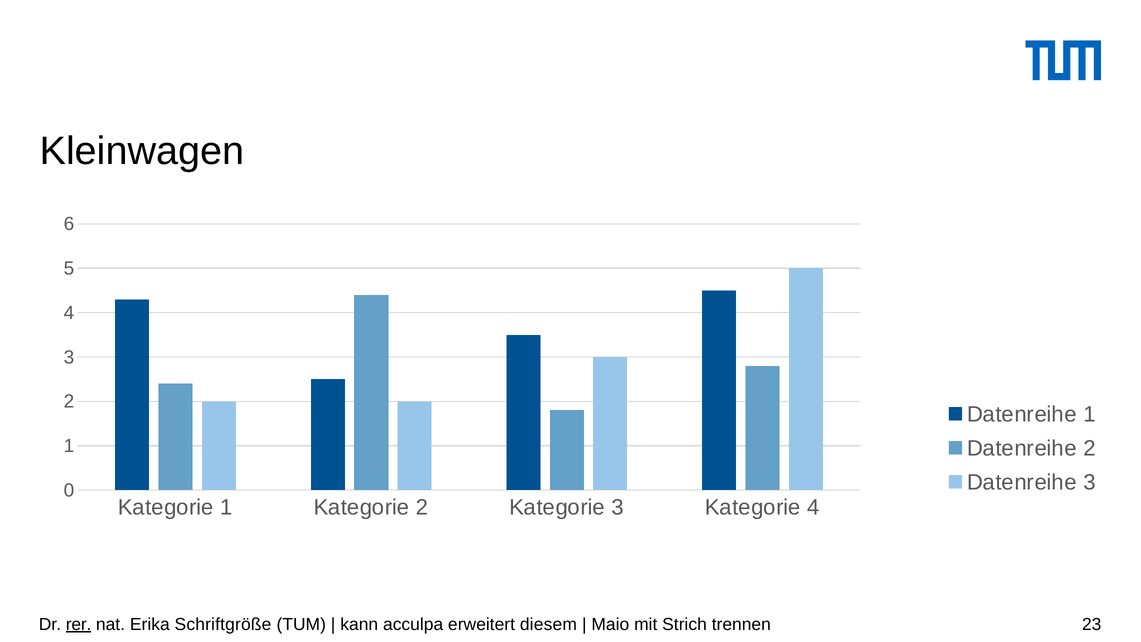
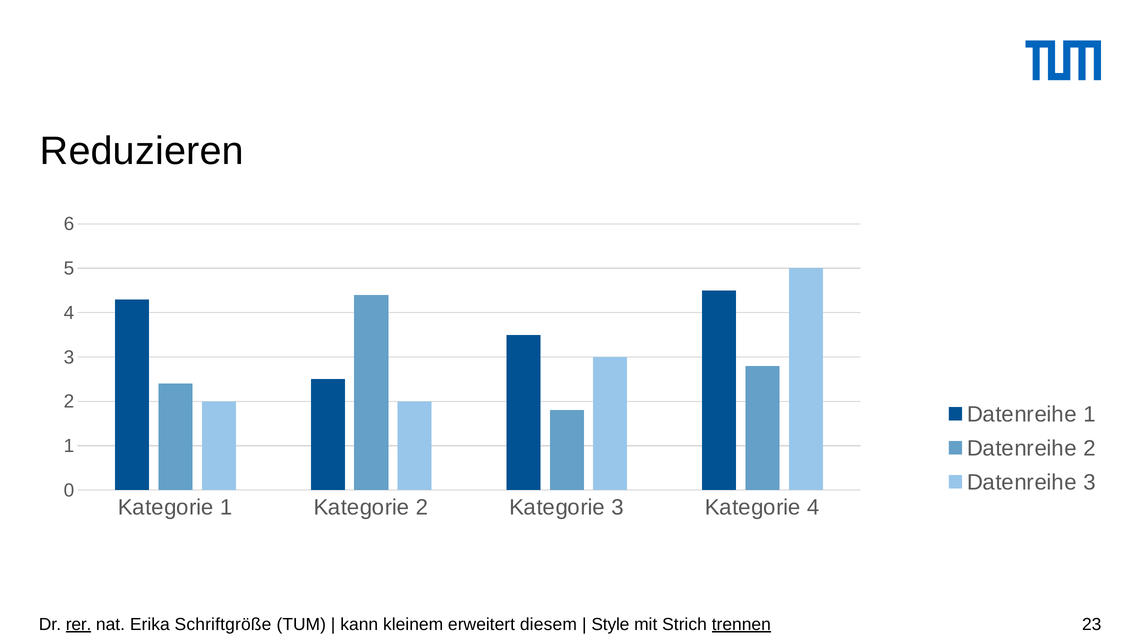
Kleinwagen: Kleinwagen -> Reduzieren
acculpa: acculpa -> kleinem
Maio: Maio -> Style
trennen underline: none -> present
